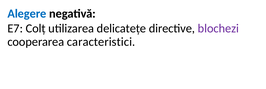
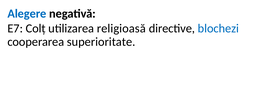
delicatețe: delicatețe -> religioasă
blochezi colour: purple -> blue
caracteristici: caracteristici -> superioritate
